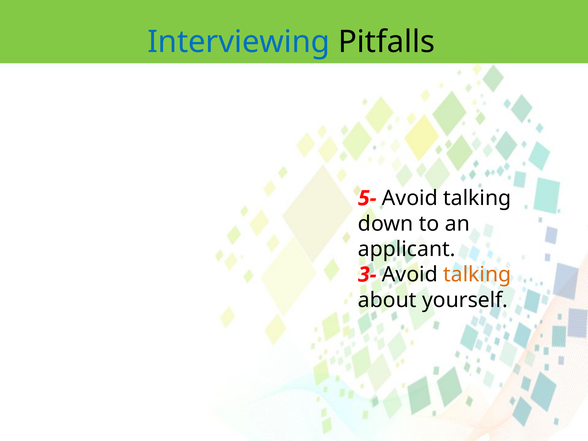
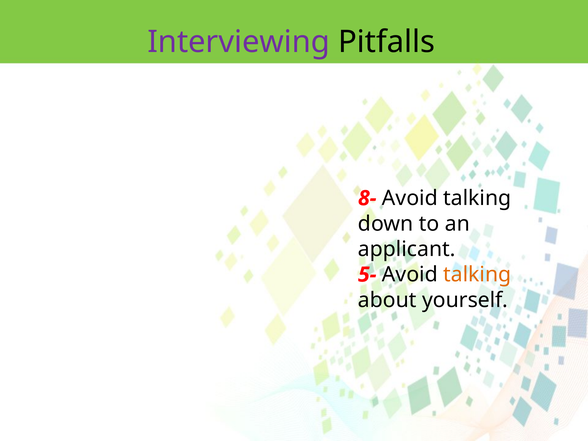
Interviewing colour: blue -> purple
5-: 5- -> 8-
3-: 3- -> 5-
